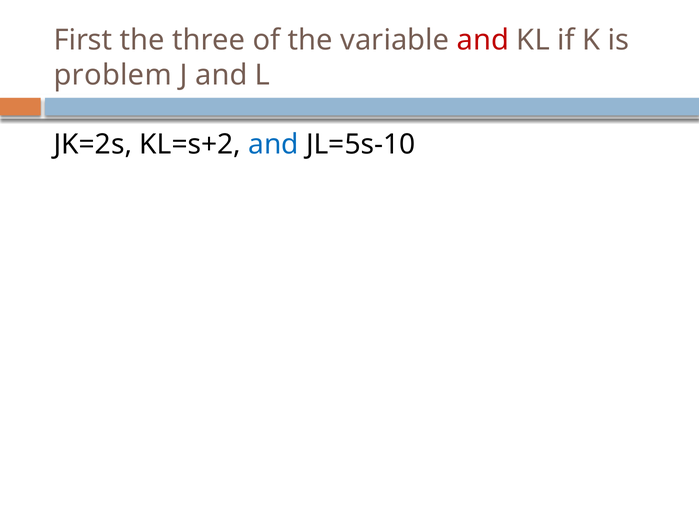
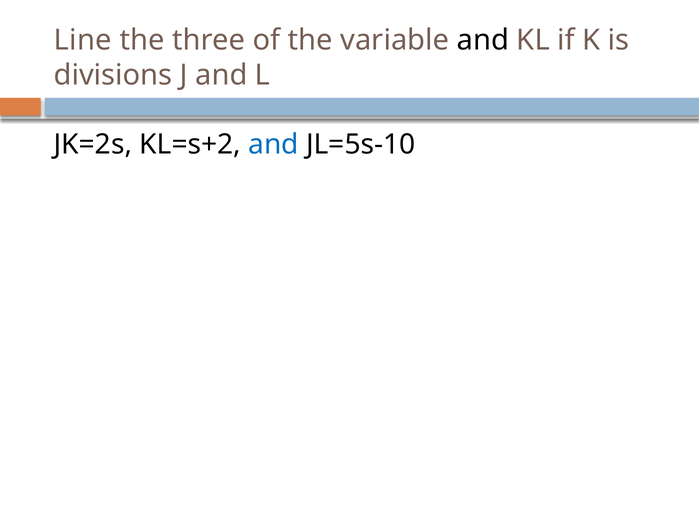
First: First -> Line
and at (483, 40) colour: red -> black
problem: problem -> divisions
